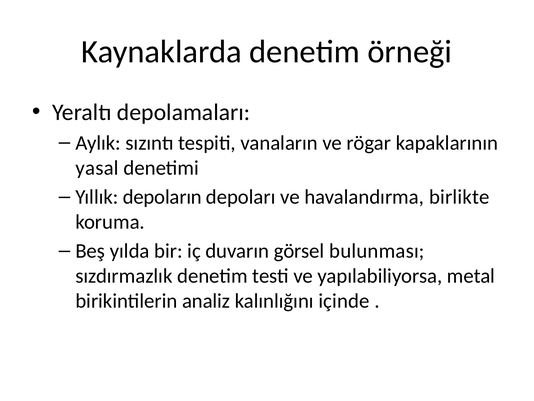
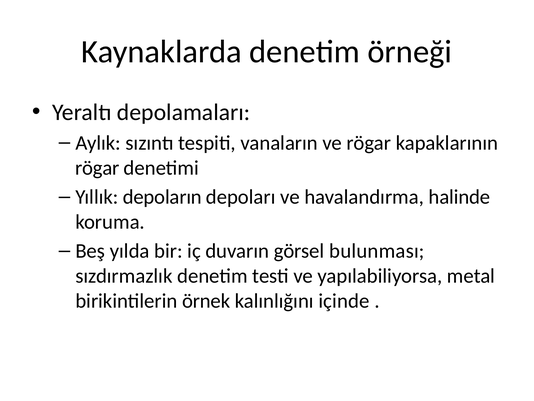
yasal at (97, 168): yasal -> rögar
birlikte: birlikte -> halinde
analiz: analiz -> örnek
